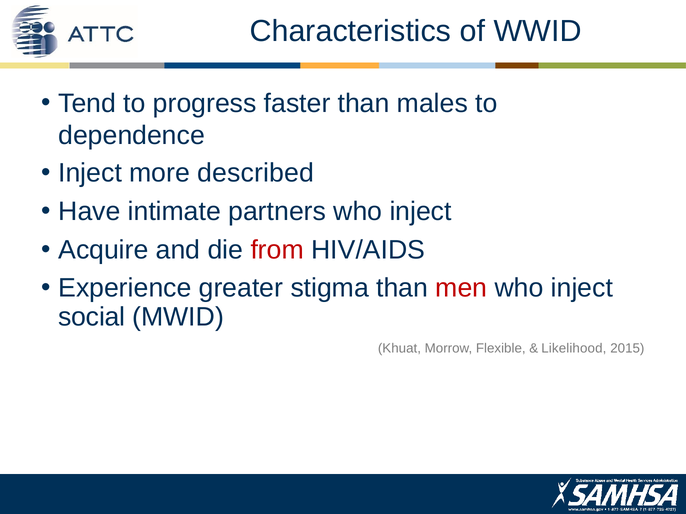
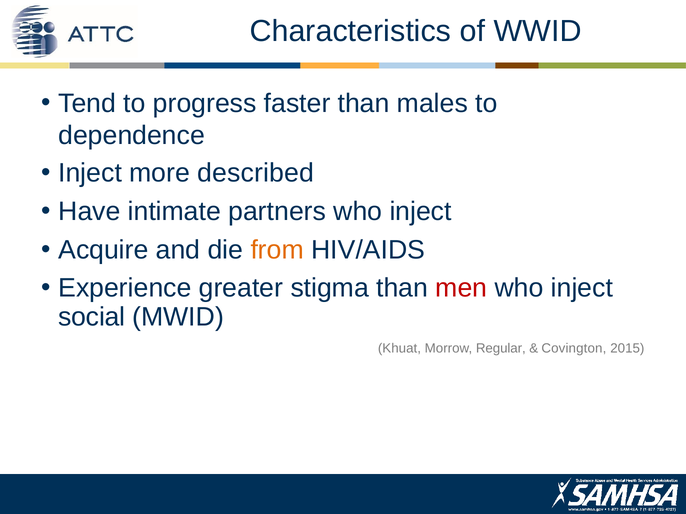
from colour: red -> orange
Flexible: Flexible -> Regular
Likelihood: Likelihood -> Covington
